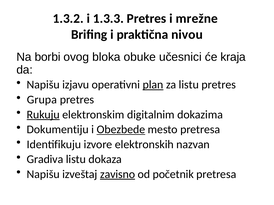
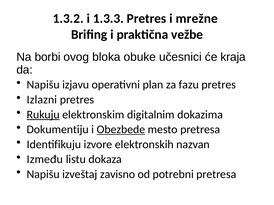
nivou: nivou -> vežbe
plan underline: present -> none
za listu: listu -> fazu
Grupa: Grupa -> Izlazni
Gradiva: Gradiva -> Između
zavisno underline: present -> none
početnik: početnik -> potrebni
